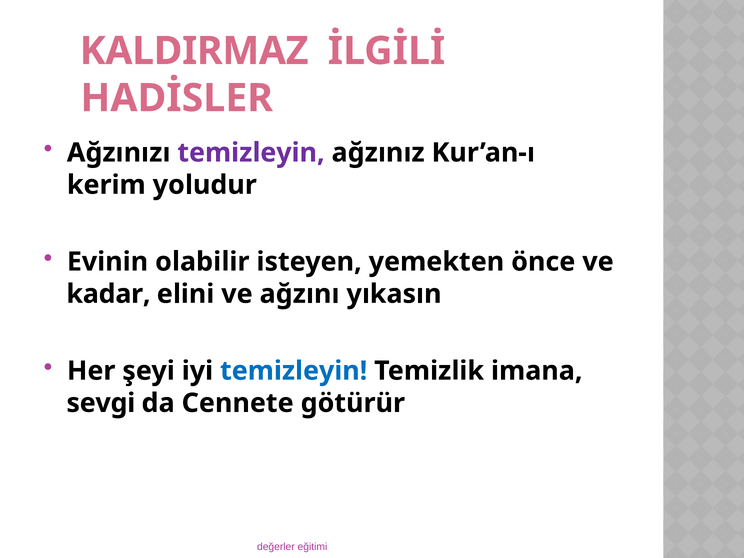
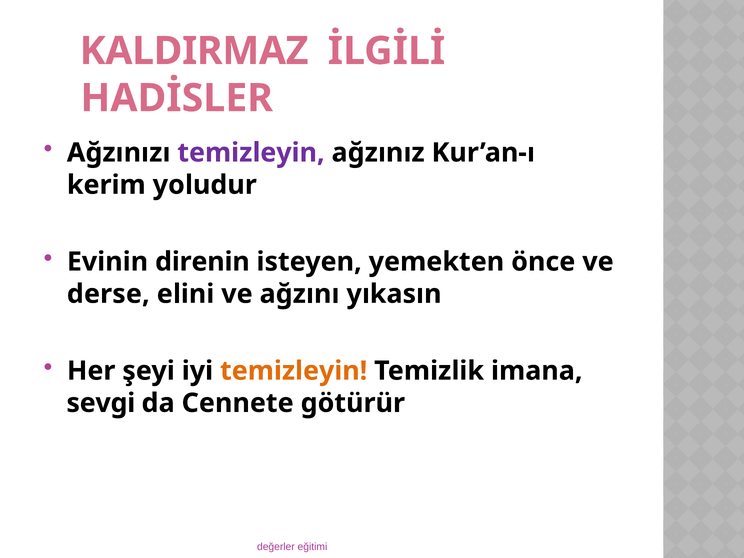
olabilir: olabilir -> direnin
kadar: kadar -> derse
temizleyin at (294, 371) colour: blue -> orange
